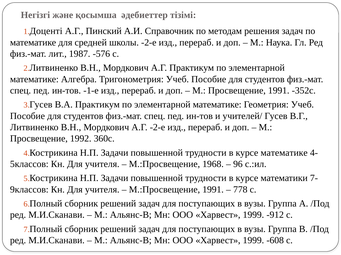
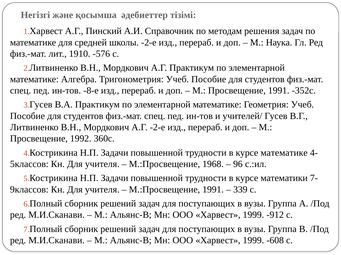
Доценті at (46, 31): Доценті -> Харвест
1987: 1987 -> 1910
-1-е: -1-е -> -8-е
778: 778 -> 339
